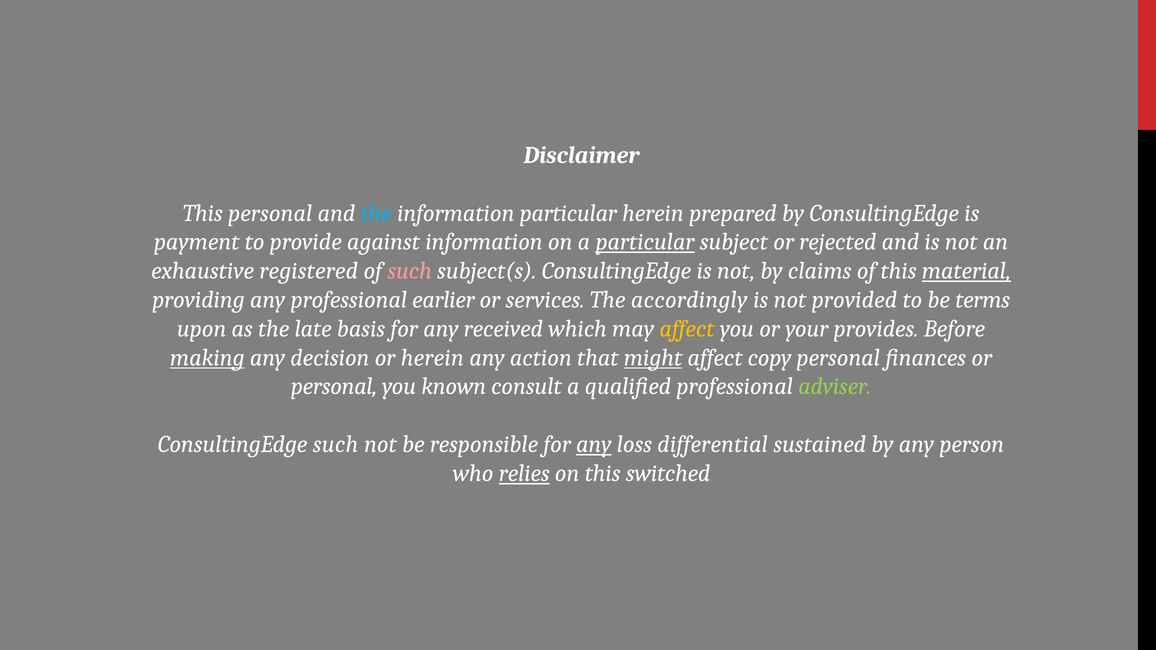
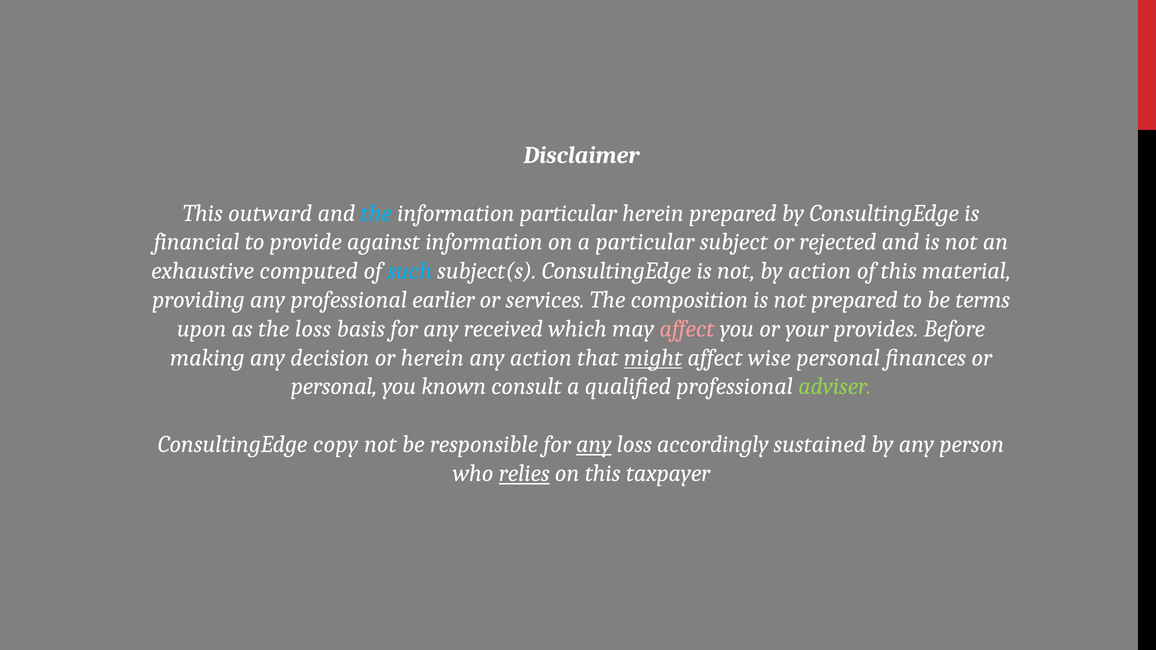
This personal: personal -> outward
payment: payment -> financial
particular at (645, 242) underline: present -> none
registered: registered -> computed
such at (410, 271) colour: pink -> light blue
by claims: claims -> action
material underline: present -> none
accordingly: accordingly -> composition
not provided: provided -> prepared
the late: late -> loss
affect at (687, 329) colour: yellow -> pink
making underline: present -> none
copy: copy -> wise
ConsultingEdge such: such -> copy
differential: differential -> accordingly
switched: switched -> taxpayer
